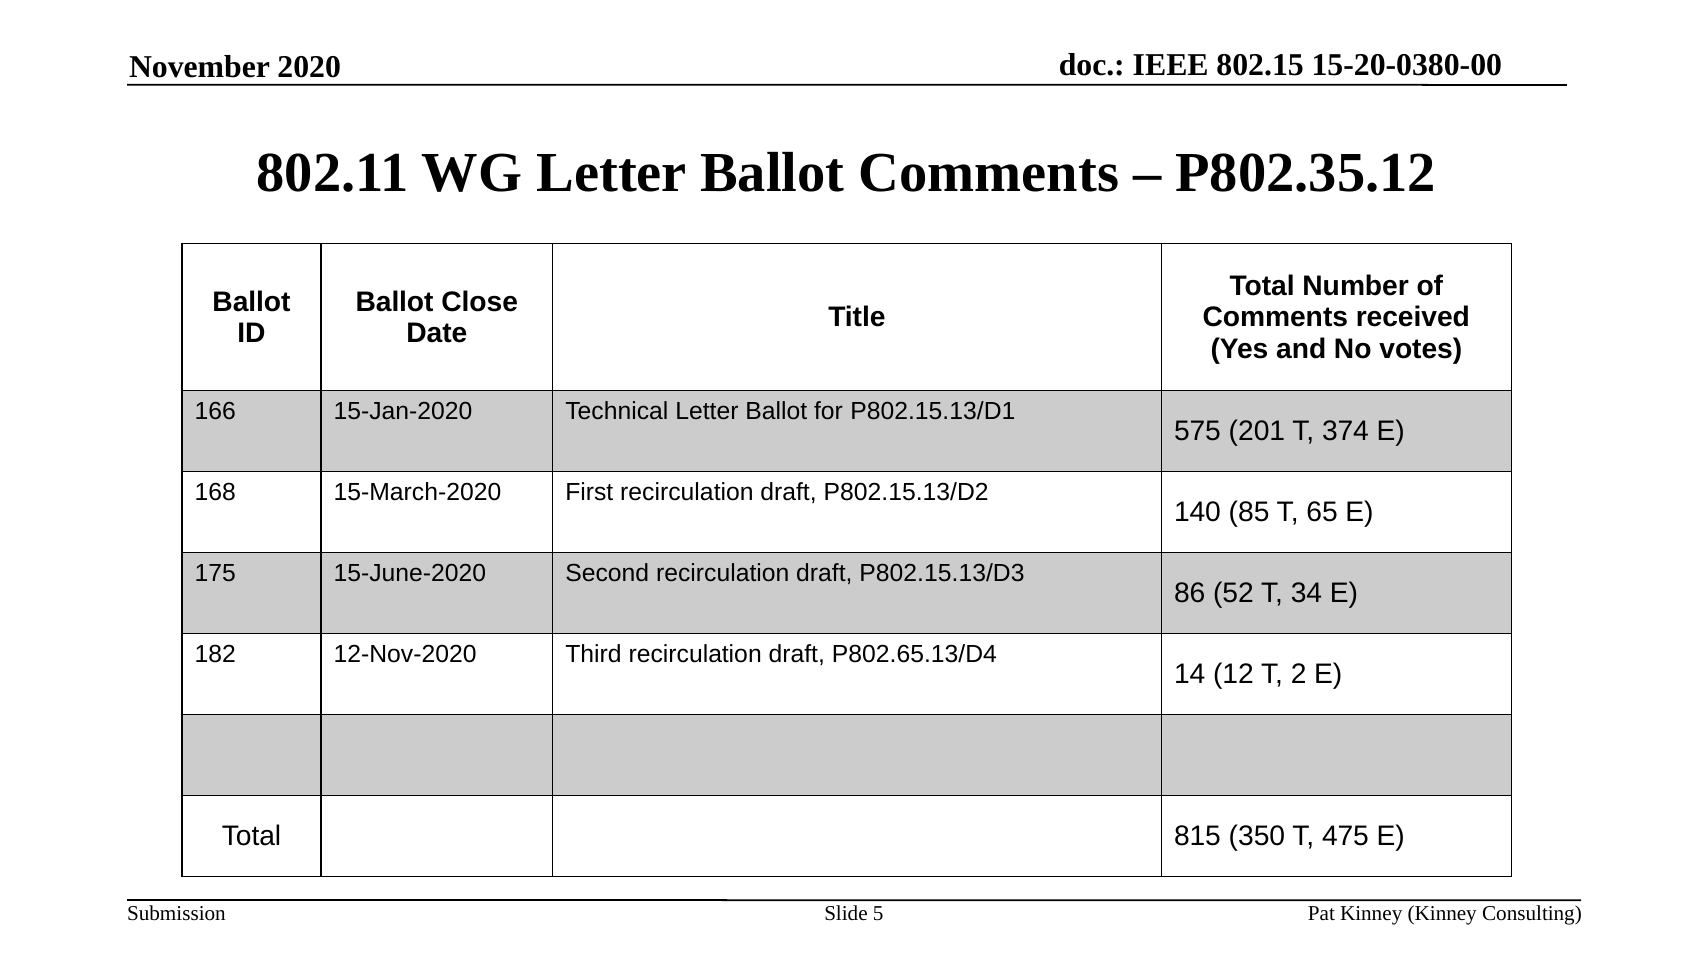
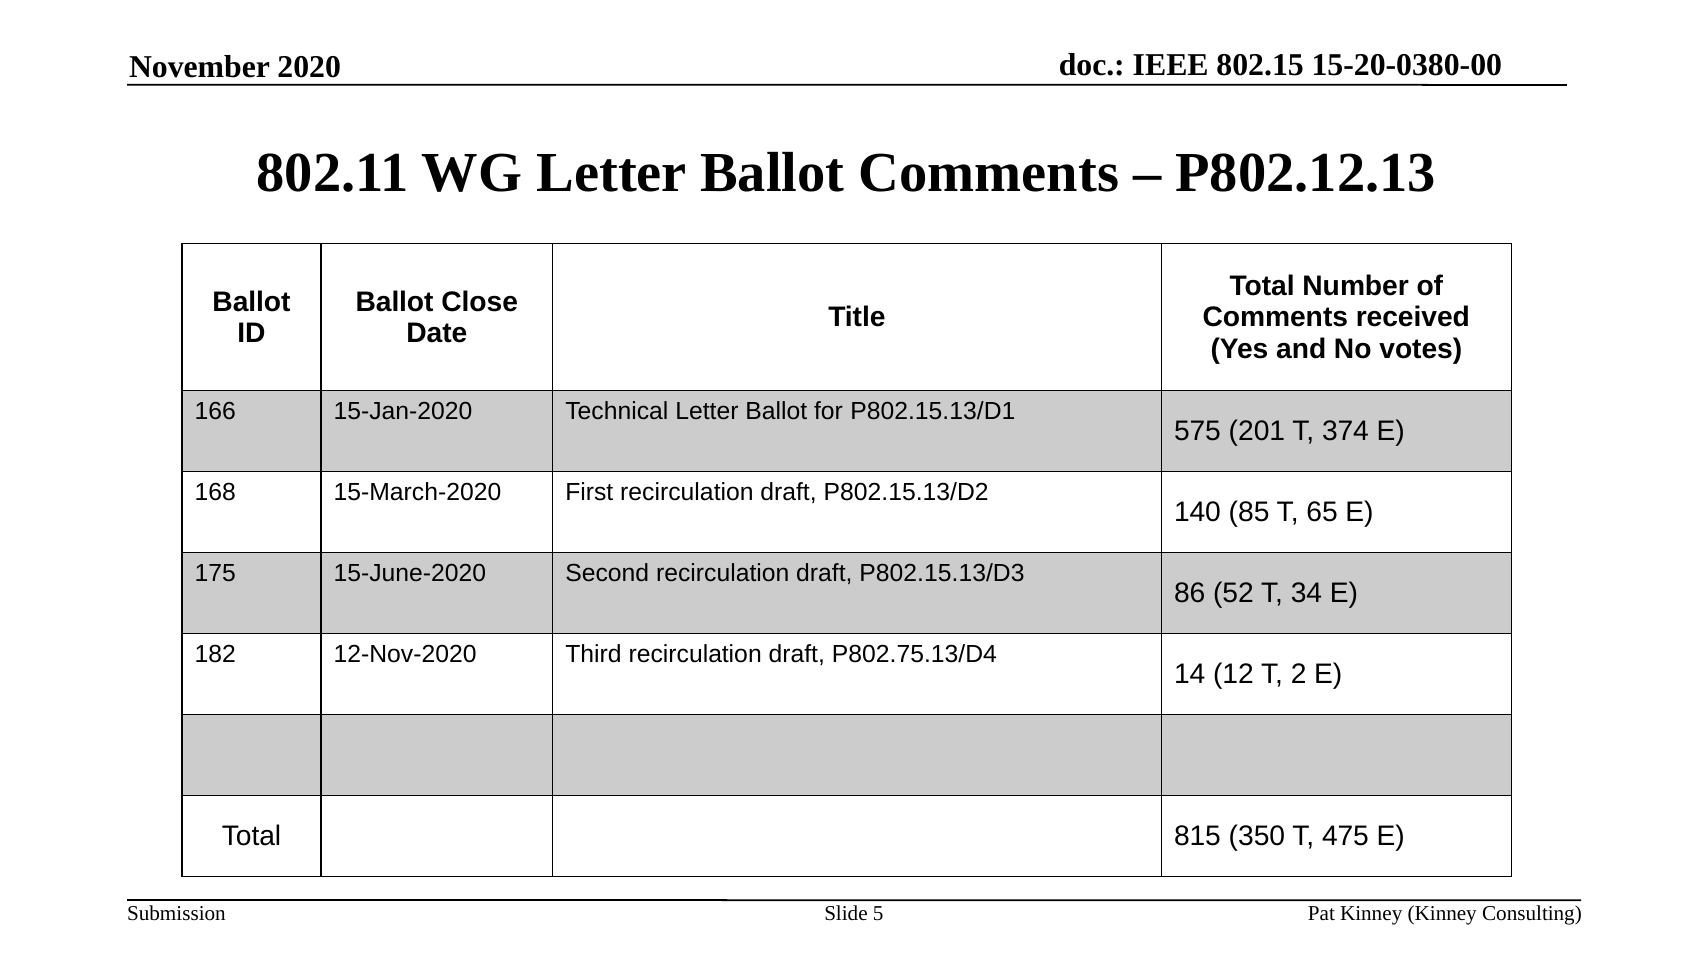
P802.35.12: P802.35.12 -> P802.12.13
P802.65.13/D4: P802.65.13/D4 -> P802.75.13/D4
